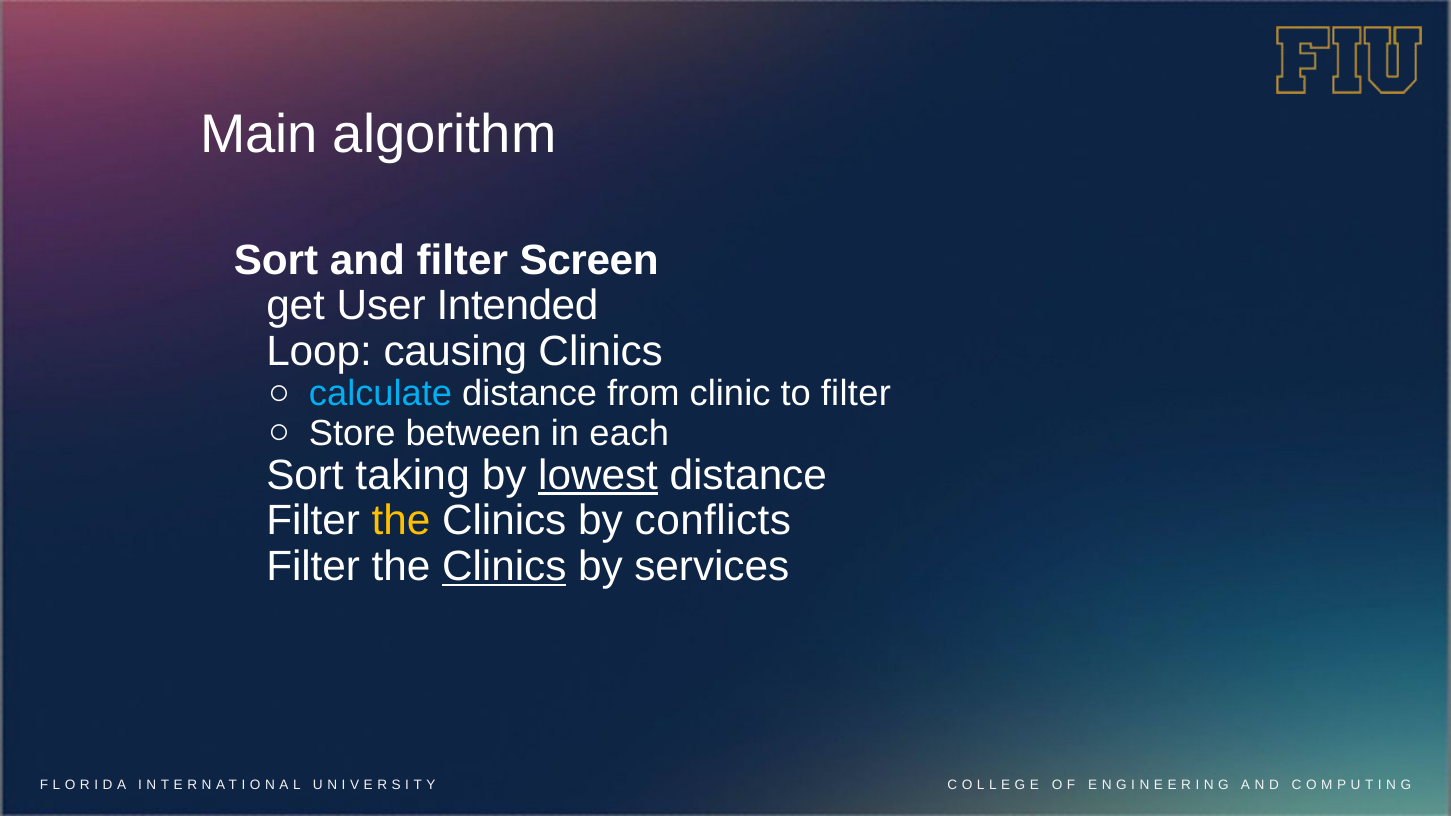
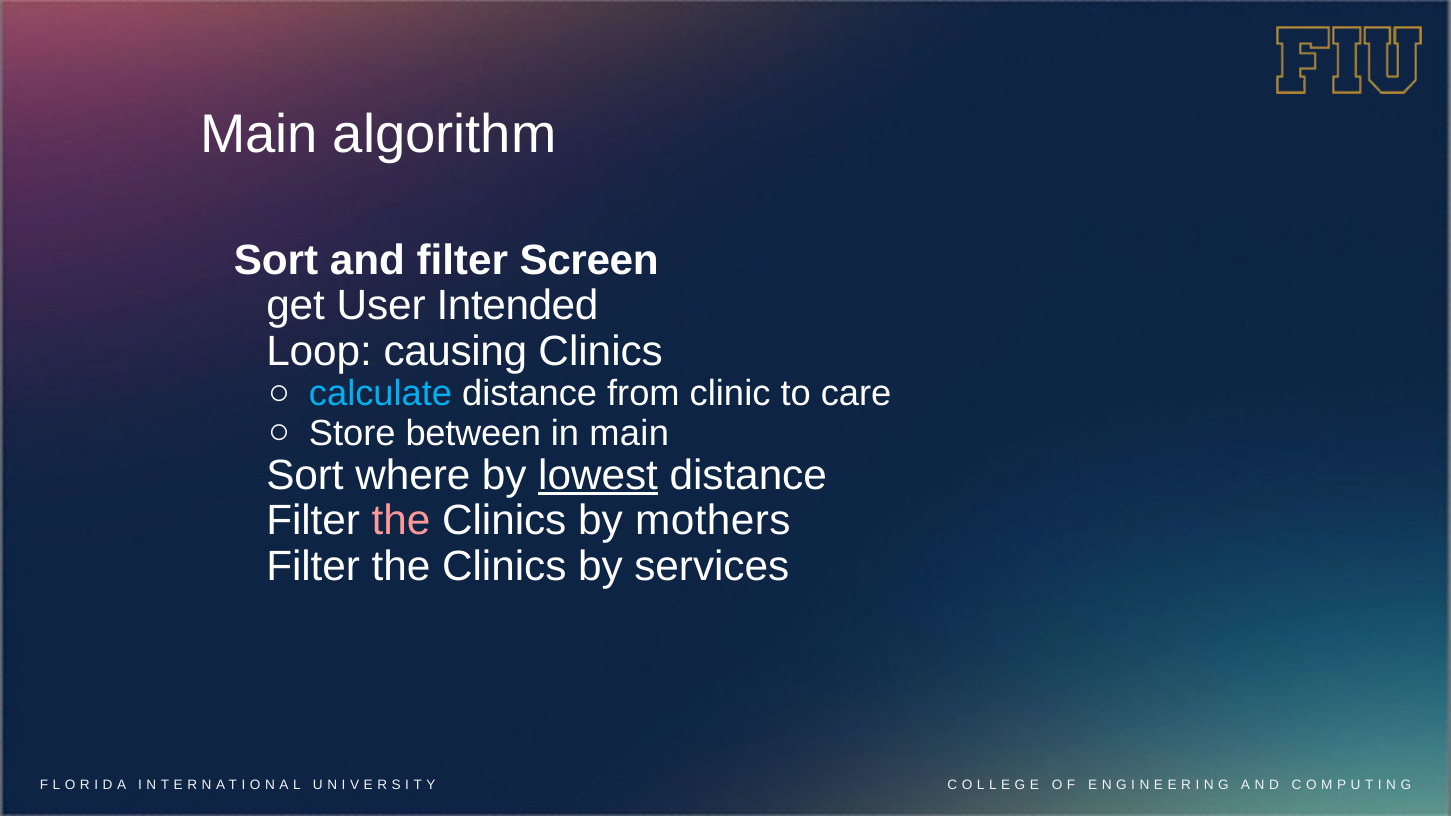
to filter: filter -> care
in each: each -> main
taking: taking -> where
the at (401, 521) colour: yellow -> pink
conflicts: conflicts -> mothers
Clinics at (504, 567) underline: present -> none
